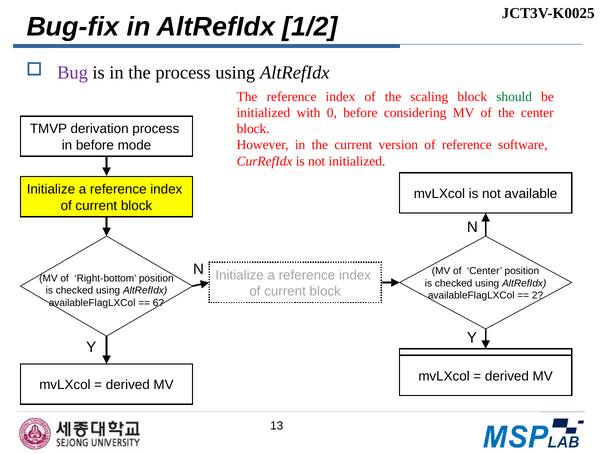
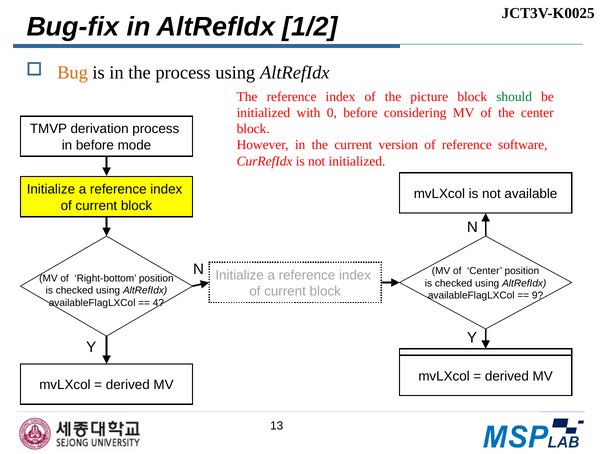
Bug colour: purple -> orange
scaling: scaling -> picture
2: 2 -> 9
6: 6 -> 4
